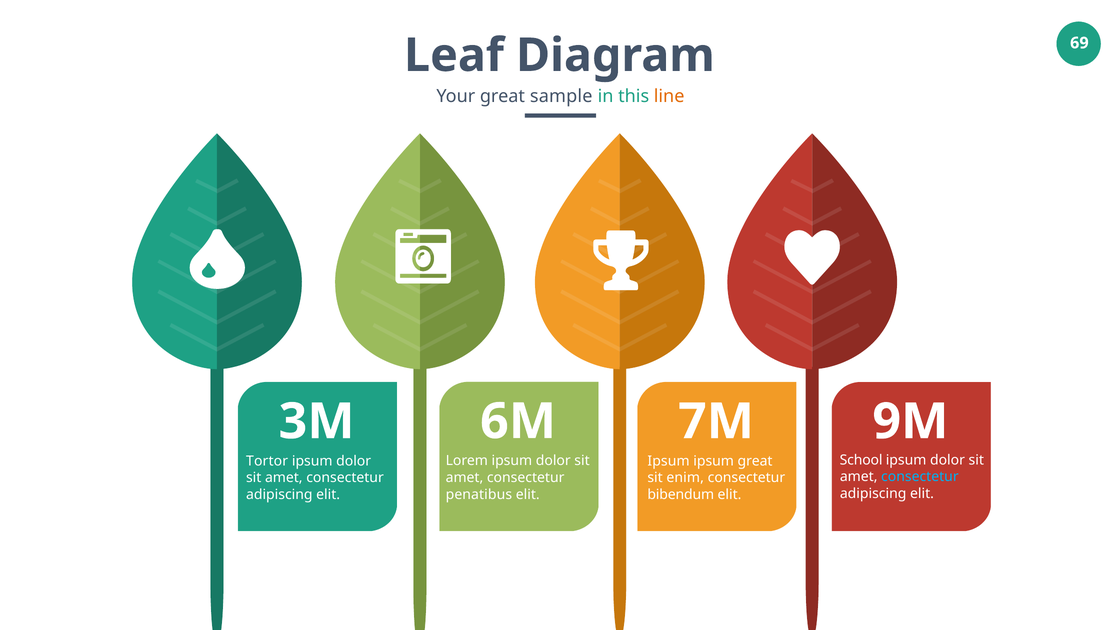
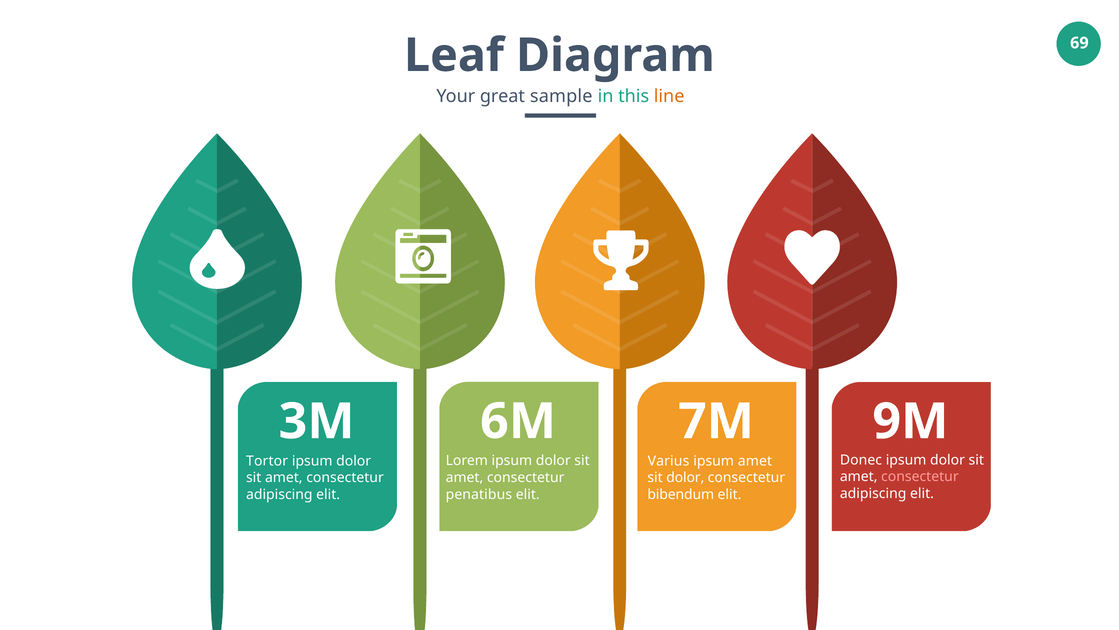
School: School -> Donec
Ipsum at (669, 461): Ipsum -> Varius
great at (755, 461): great -> amet
consectetur at (920, 476) colour: light blue -> pink
sit enim: enim -> dolor
